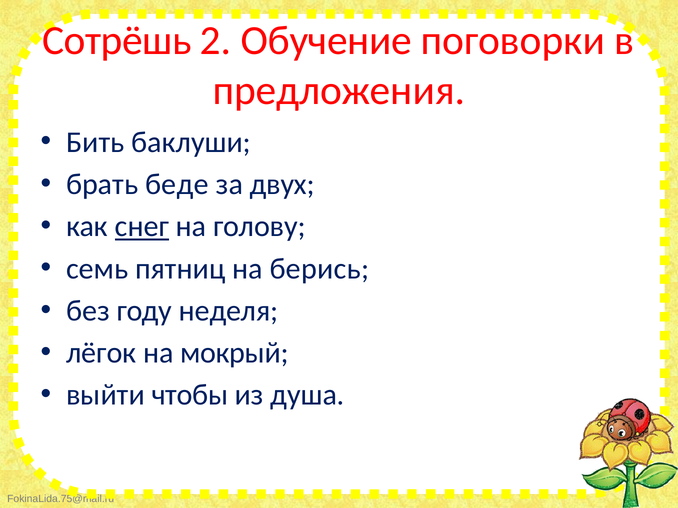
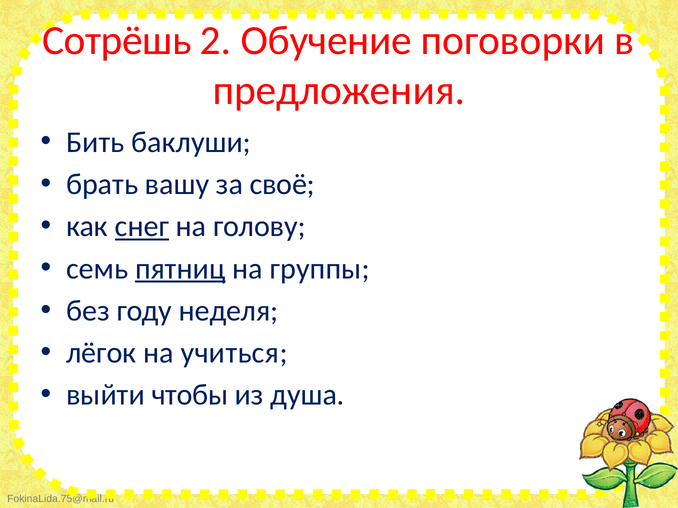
беде: беде -> вашу
двух: двух -> своё
пятниц underline: none -> present
берись: берись -> группы
мокрый: мокрый -> учиться
